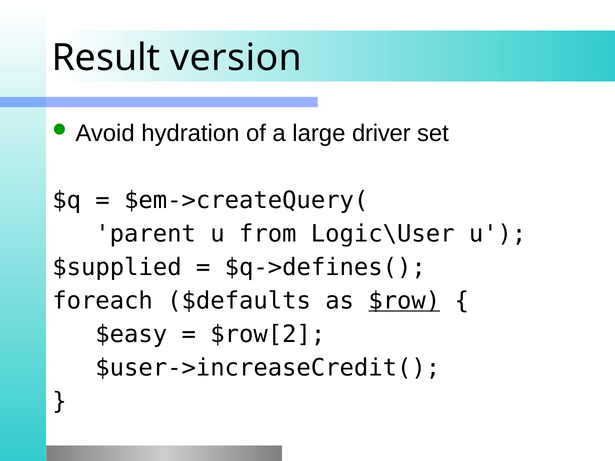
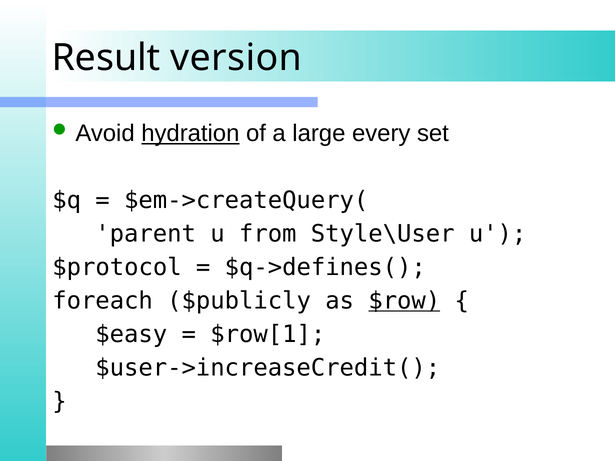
hydration underline: none -> present
driver: driver -> every
Logic\User: Logic\User -> Style\User
$supplied: $supplied -> $protocol
$defaults: $defaults -> $publicly
$row[2: $row[2 -> $row[1
